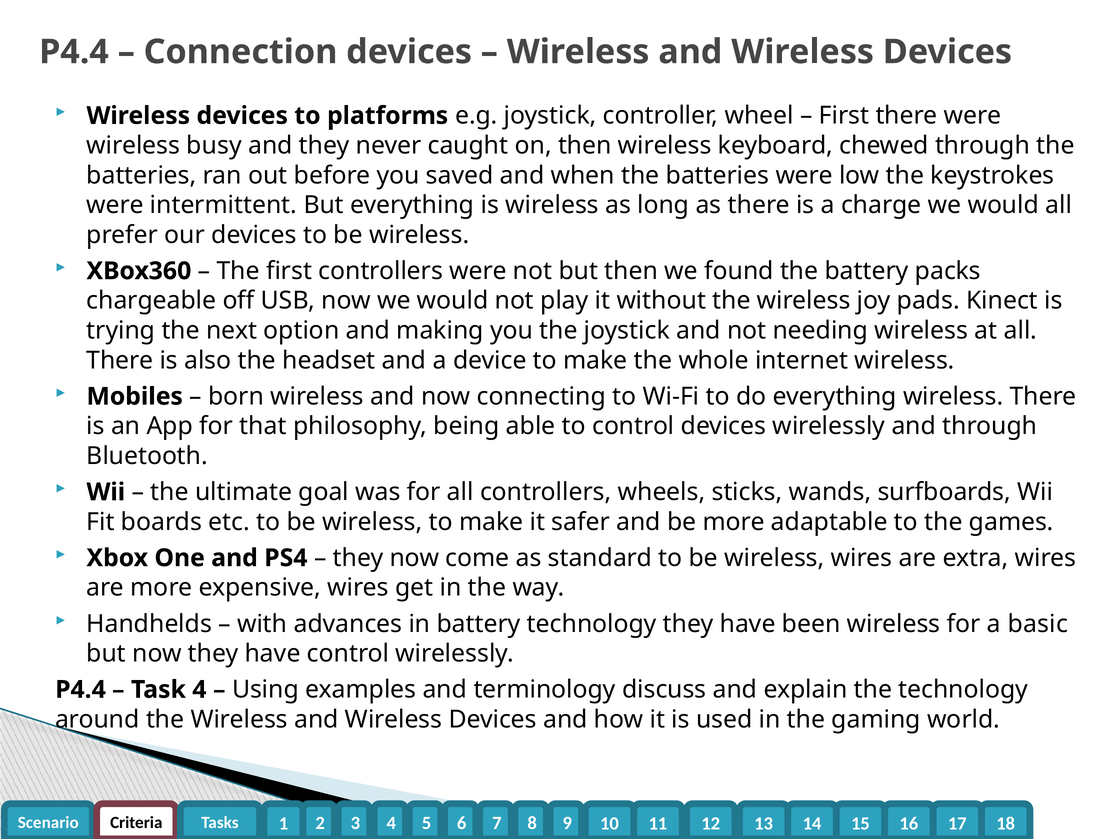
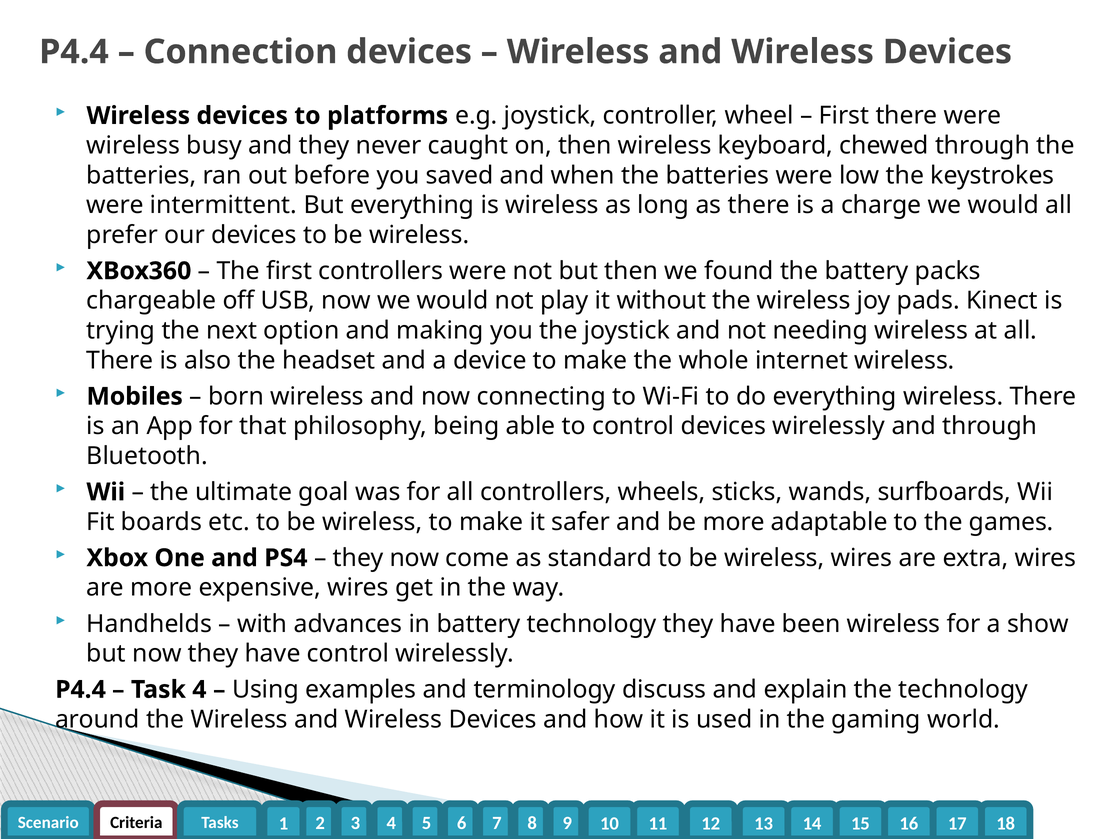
basic: basic -> show
